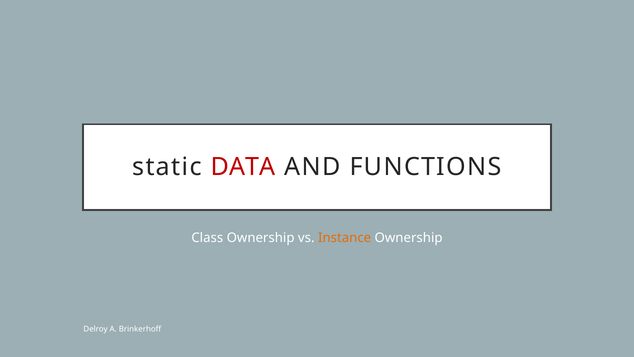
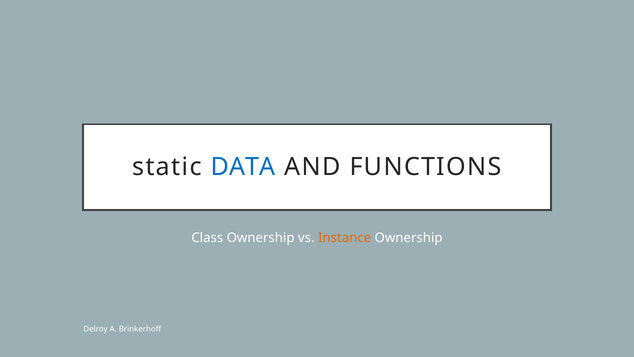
DATA colour: red -> blue
